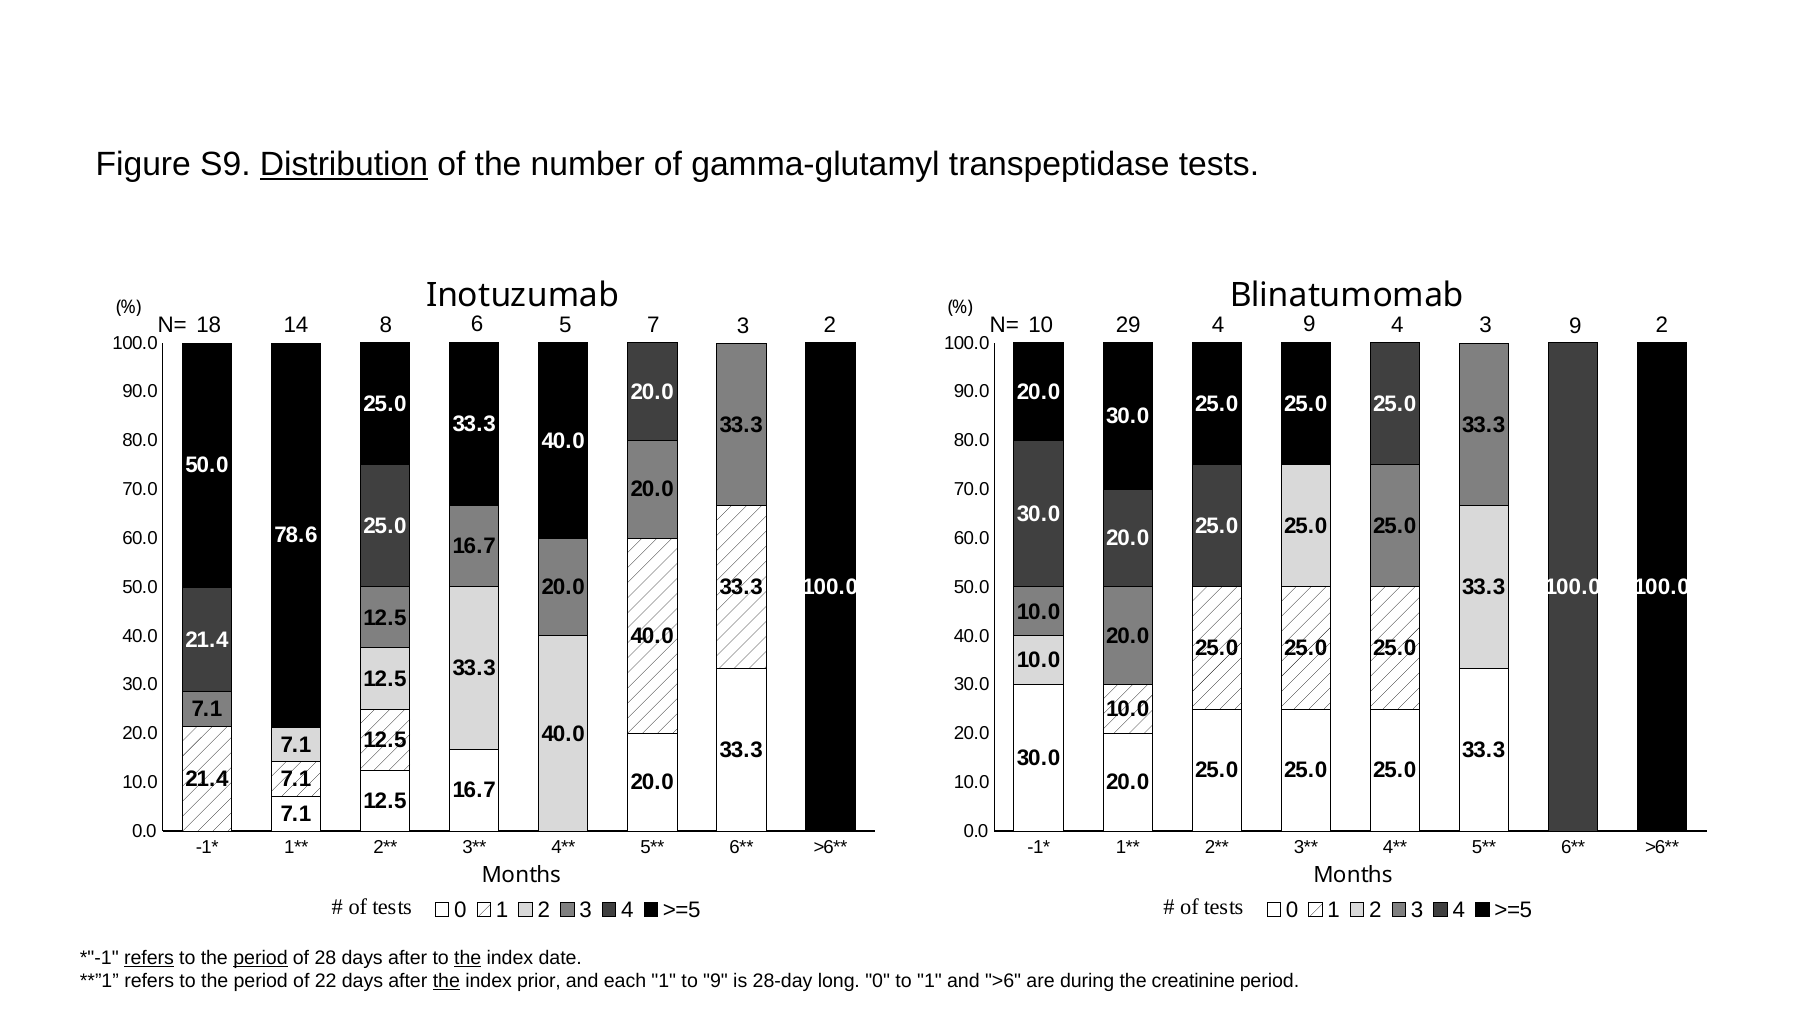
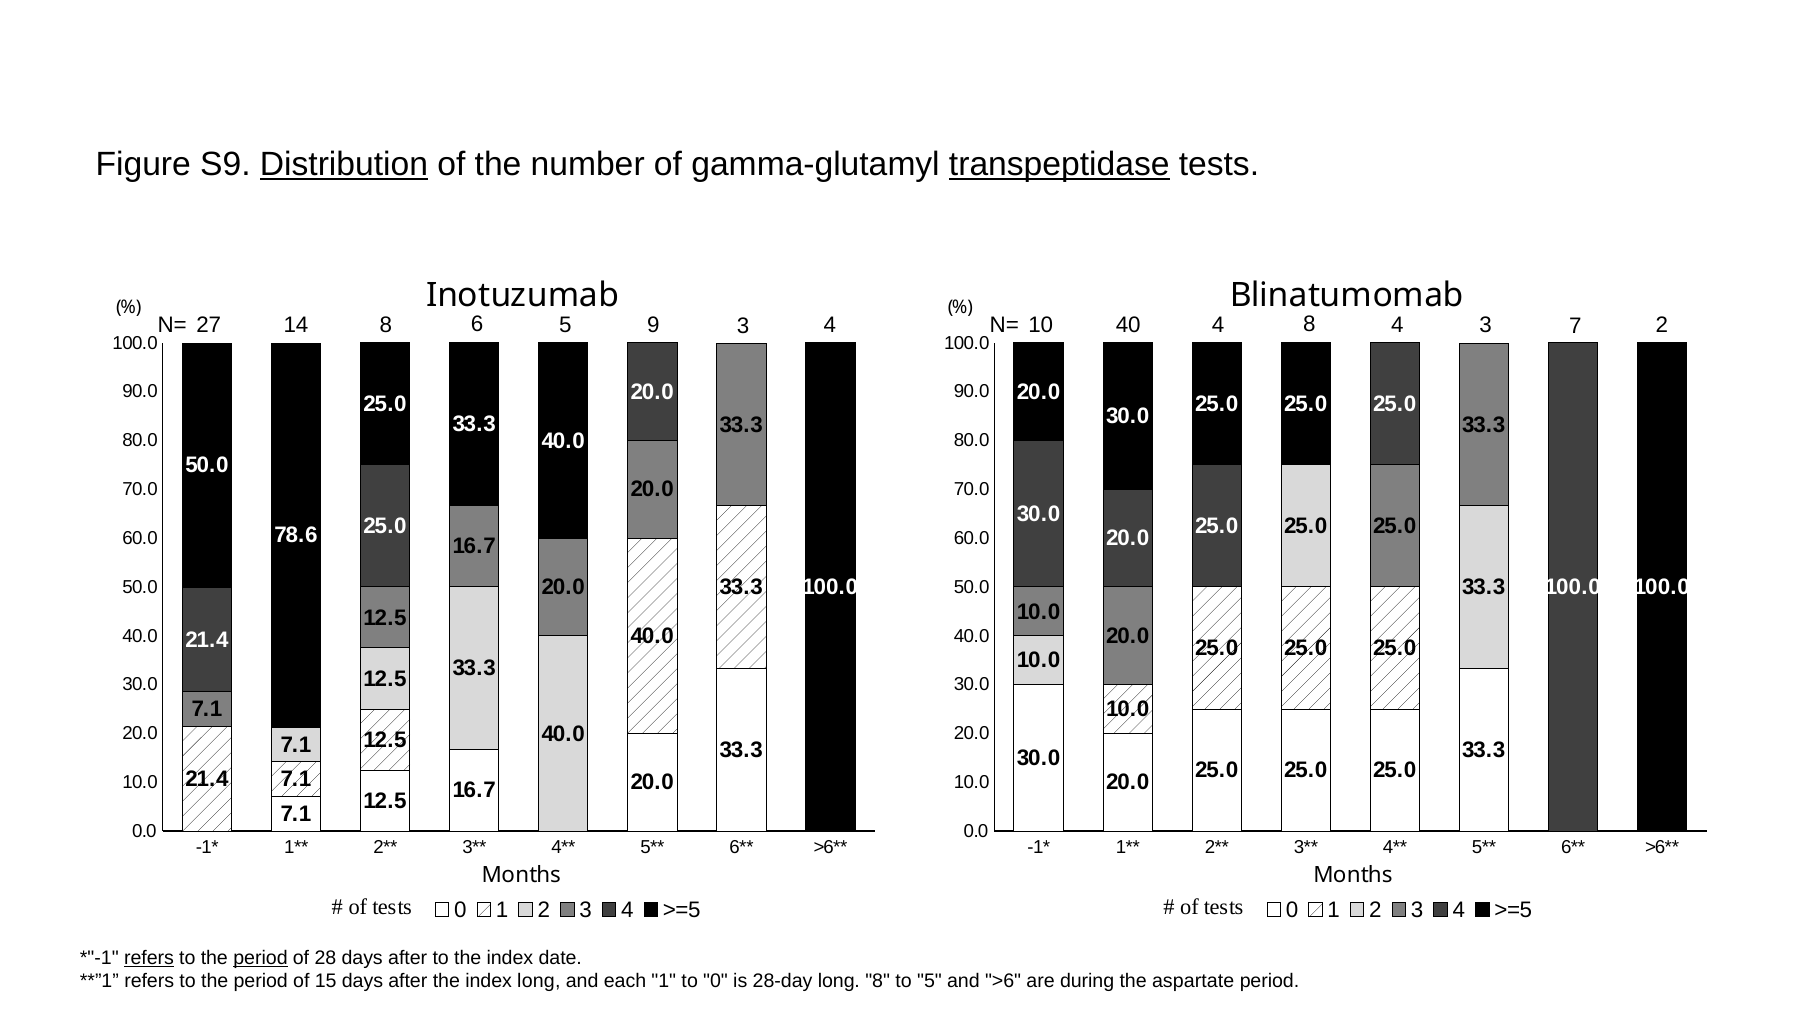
transpeptidase underline: none -> present
18: 18 -> 27
7: 7 -> 9
2 at (830, 325): 2 -> 4
29: 29 -> 40
4 9: 9 -> 8
3 9: 9 -> 7
the at (468, 958) underline: present -> none
22: 22 -> 15
the at (446, 981) underline: present -> none
index prior: prior -> long
to 9: 9 -> 0
long 0: 0 -> 8
to 1: 1 -> 5
creatinine: creatinine -> aspartate
